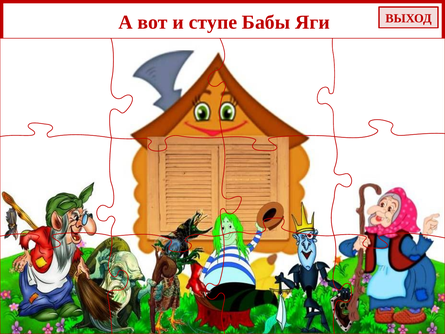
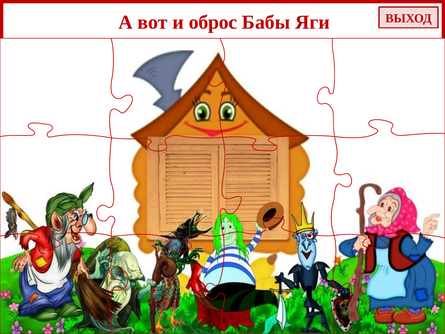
ступе: ступе -> оброс
